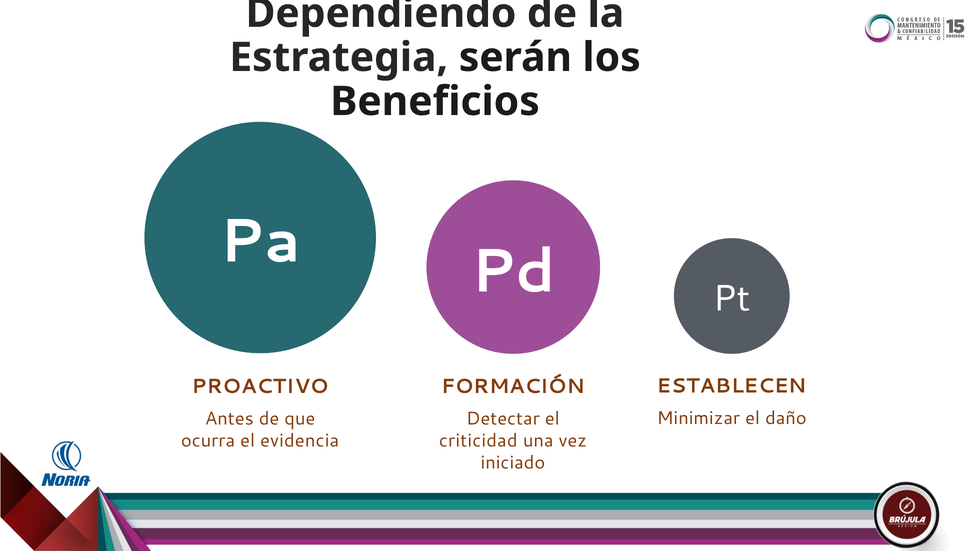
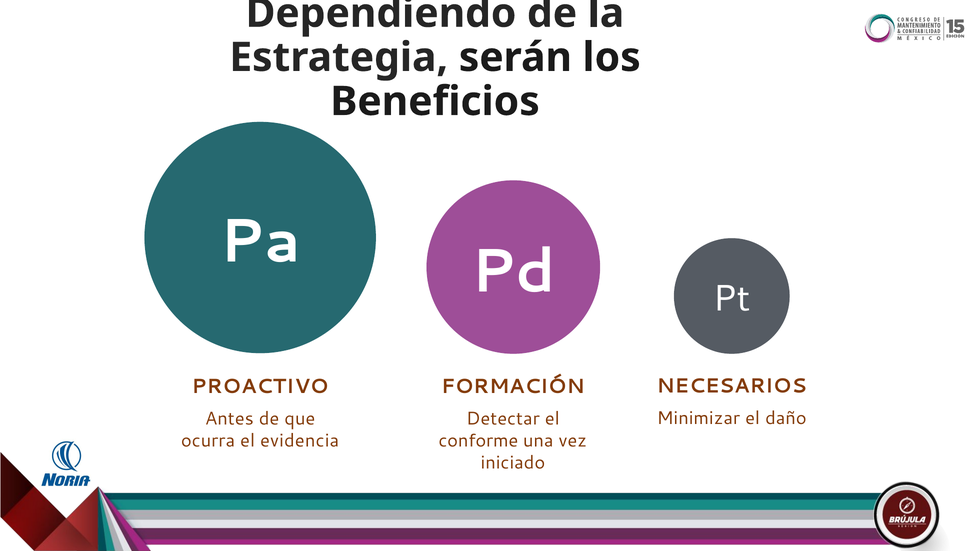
ESTABLECEN: ESTABLECEN -> NECESARIOS
criticidad: criticidad -> conforme
